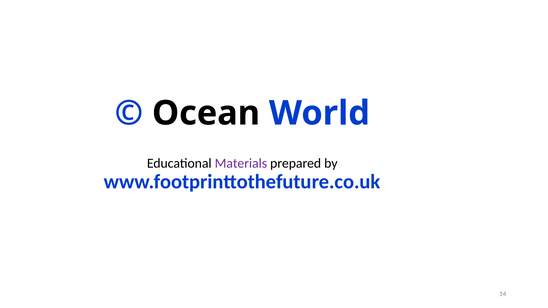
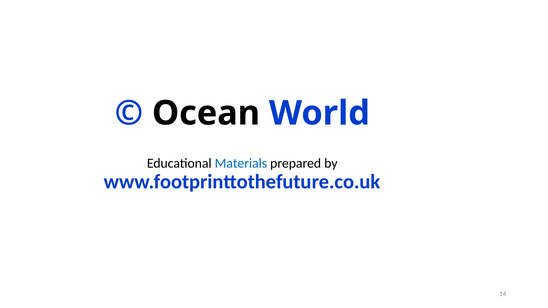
Materials colour: purple -> blue
